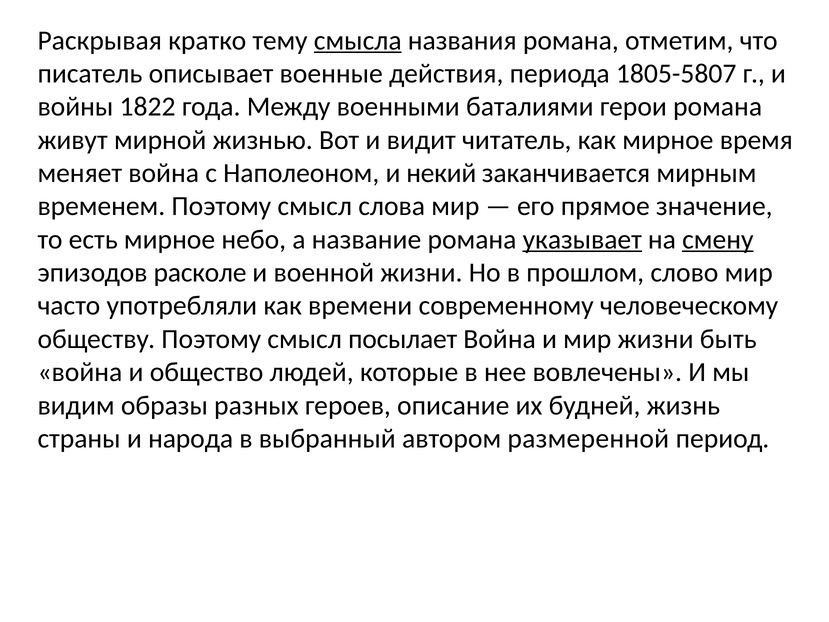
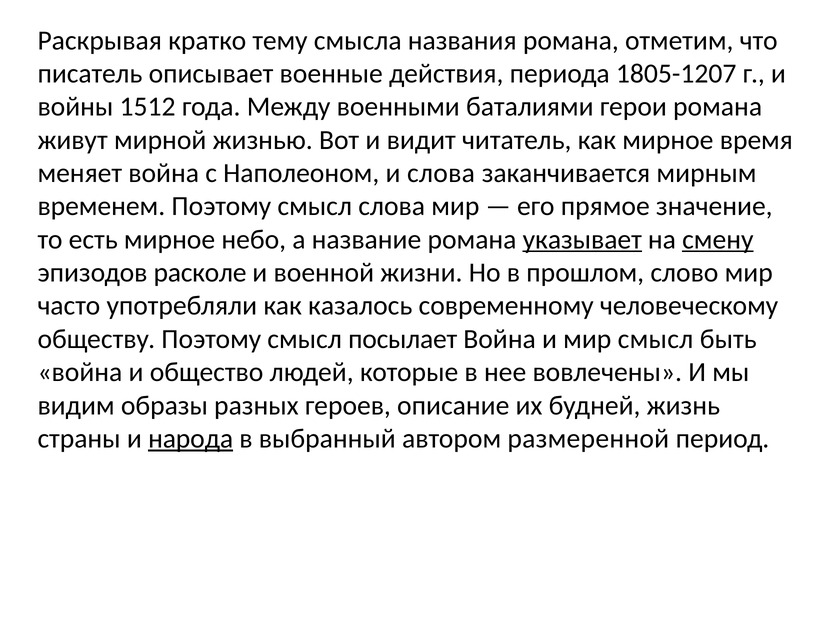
смысла underline: present -> none
1805-5807: 1805-5807 -> 1805-1207
1822: 1822 -> 1512
и некий: некий -> слова
времени: времени -> казалось
мир жизни: жизни -> смысл
народа underline: none -> present
